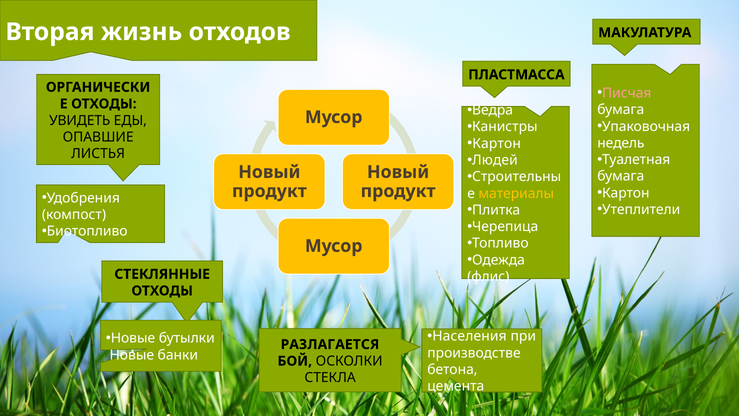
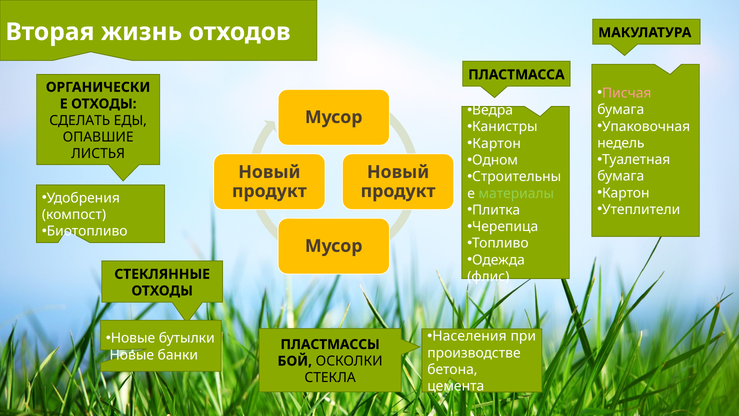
УВИДЕТЬ: УВИДЕТЬ -> СДЕЛАТЬ
Людей: Людей -> Одном
материалы colour: yellow -> light green
РАЗЛАГАЕТСЯ: РАЗЛАГАЕТСЯ -> ПЛАСТМАССЫ
